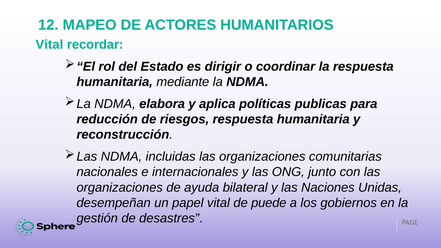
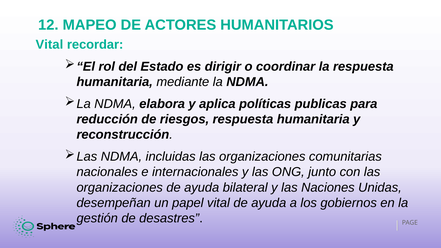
vital de puede: puede -> ayuda
